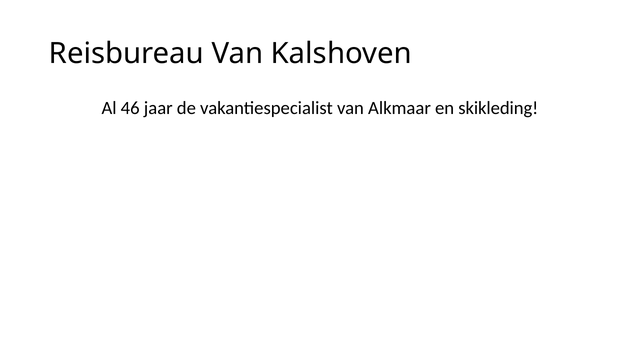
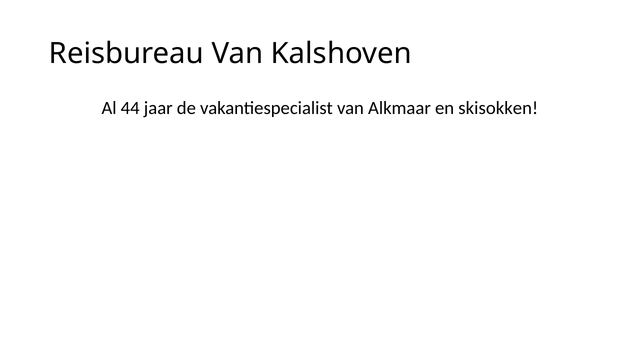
46: 46 -> 44
skikleding: skikleding -> skisokken
